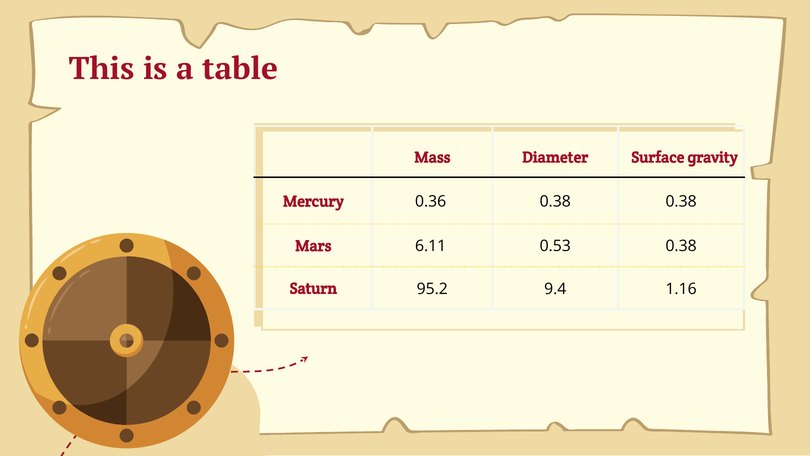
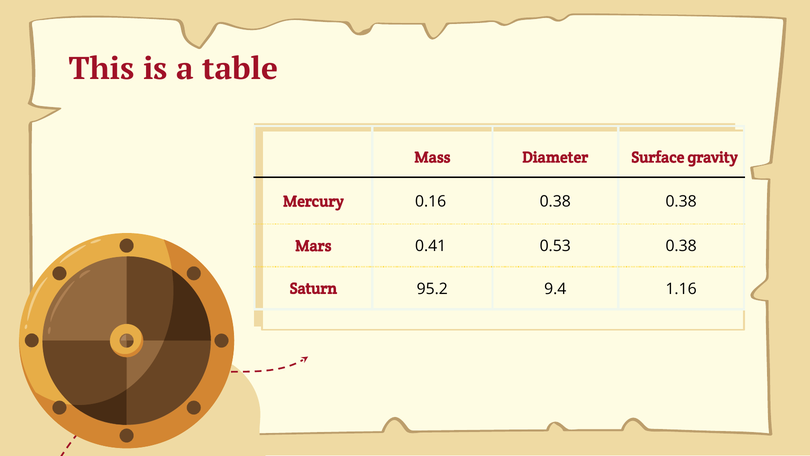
0.36: 0.36 -> 0.16
6.11: 6.11 -> 0.41
